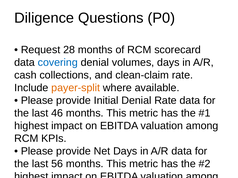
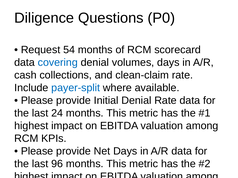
28: 28 -> 54
payer-split colour: orange -> blue
46: 46 -> 24
56: 56 -> 96
